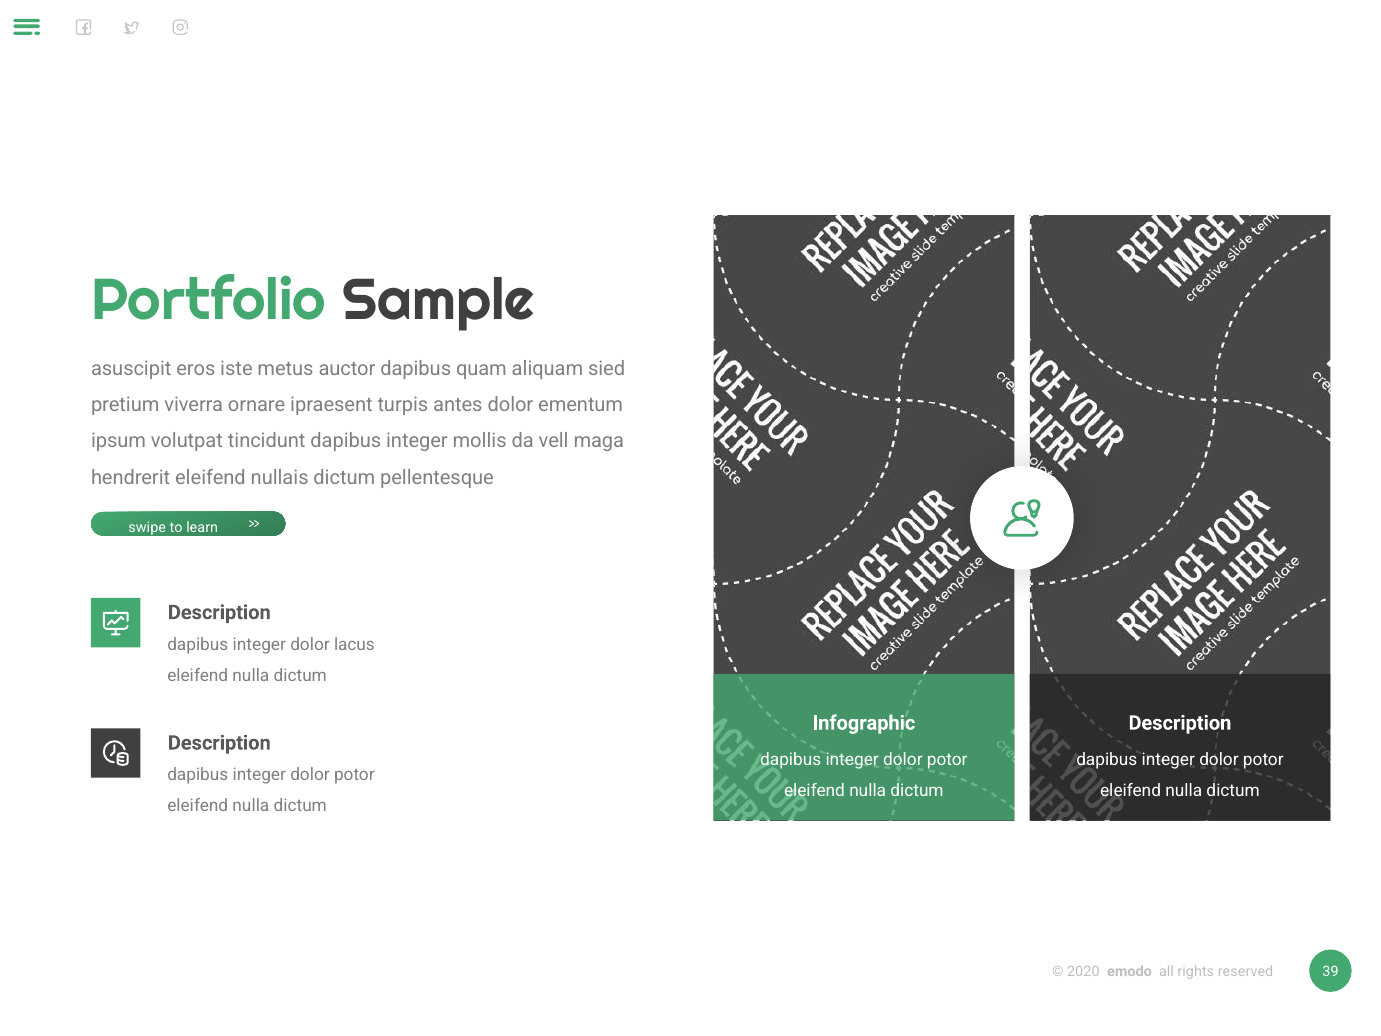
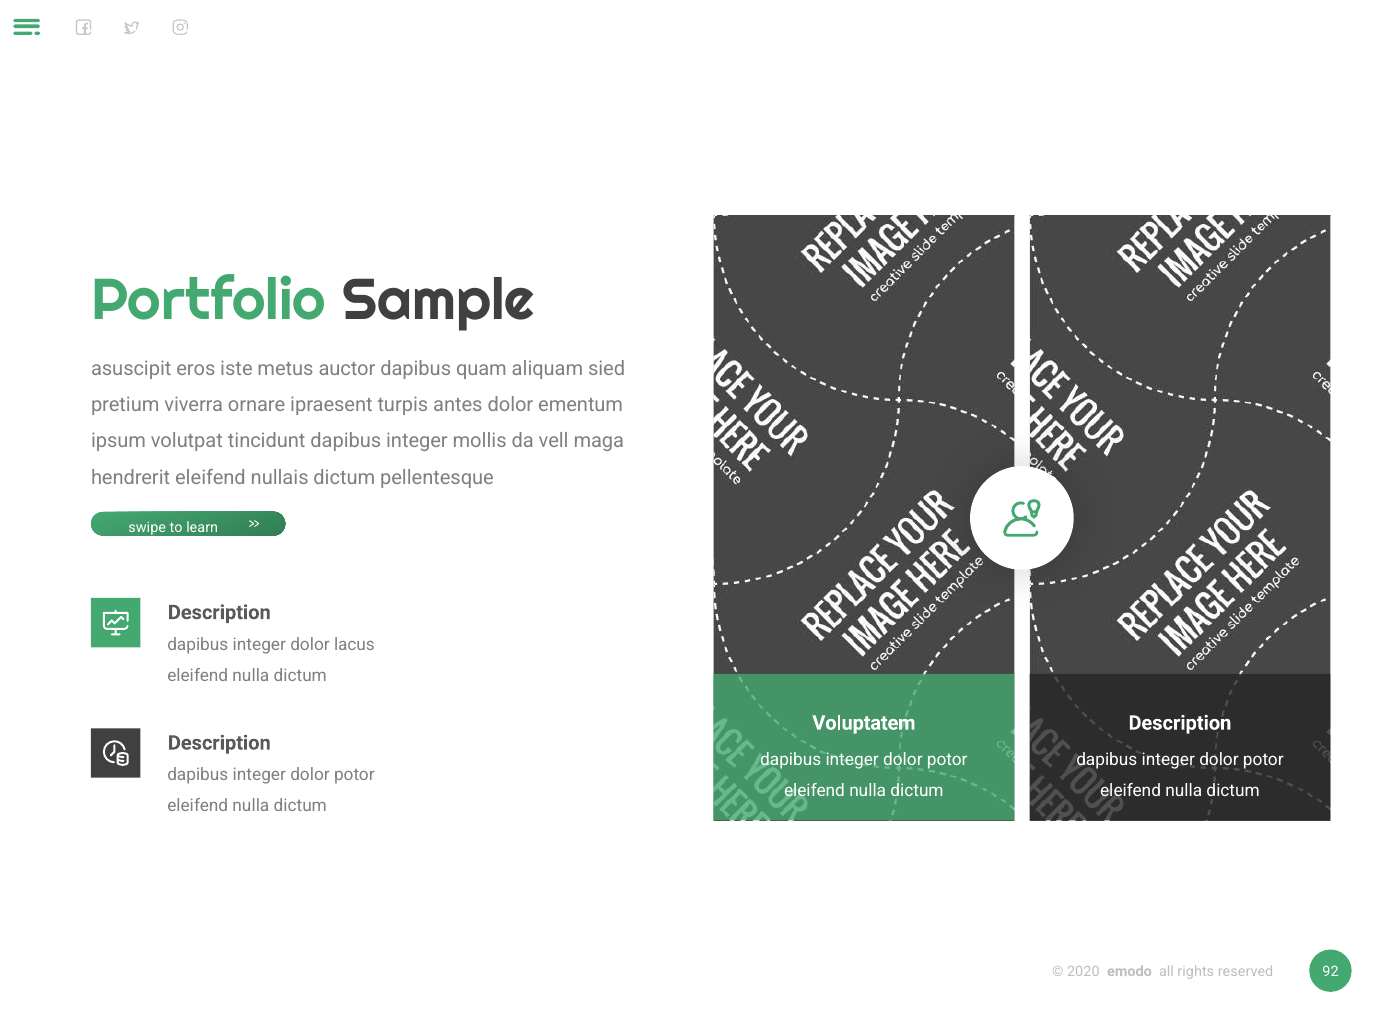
Infographic: Infographic -> Voluptatem
39: 39 -> 92
